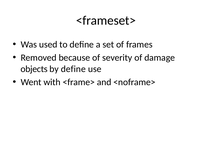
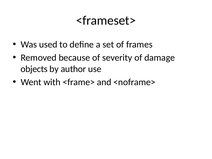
by define: define -> author
